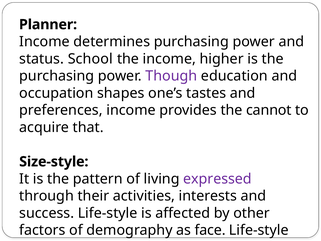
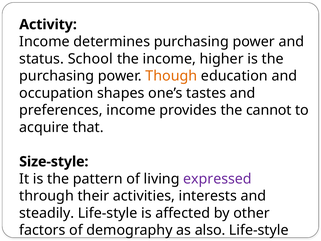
Planner: Planner -> Activity
Though colour: purple -> orange
success: success -> steadily
face: face -> also
